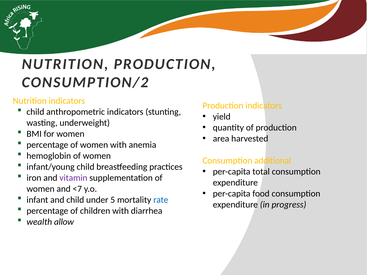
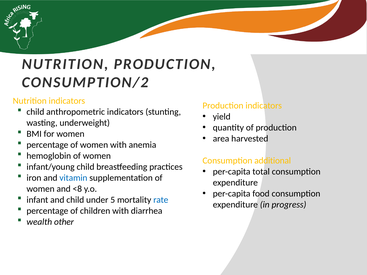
vitamin colour: purple -> blue
<7: <7 -> <8
allow: allow -> other
